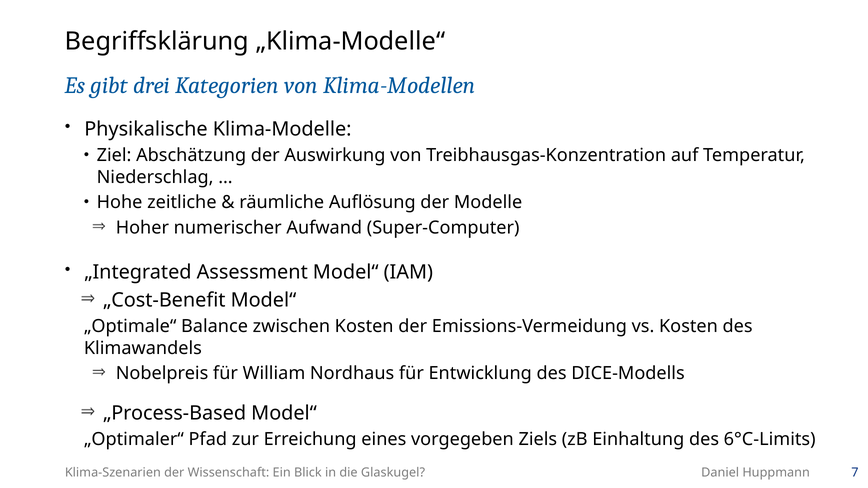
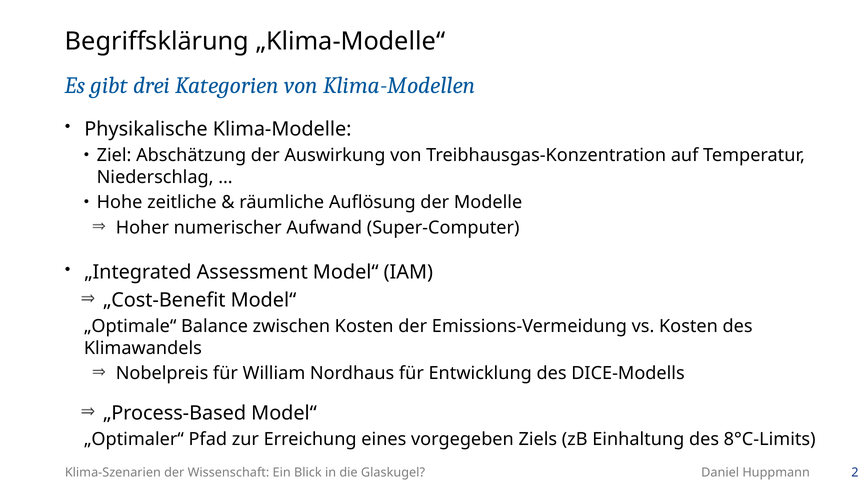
6°C-Limits: 6°C-Limits -> 8°C-Limits
7: 7 -> 2
